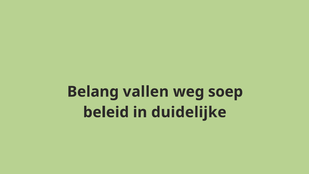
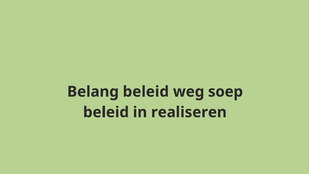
Belang vallen: vallen -> beleid
duidelijke: duidelijke -> realiseren
